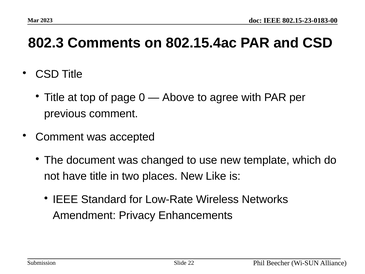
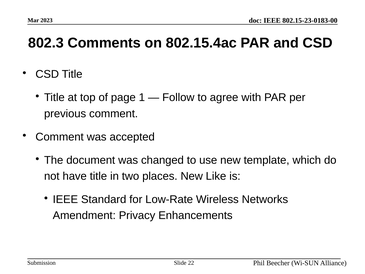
0: 0 -> 1
Above: Above -> Follow
